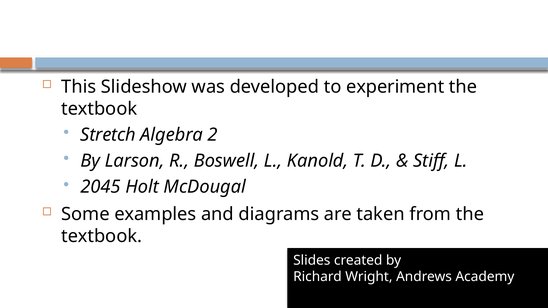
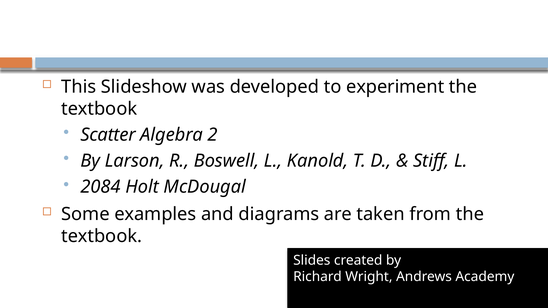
Stretch: Stretch -> Scatter
2045: 2045 -> 2084
